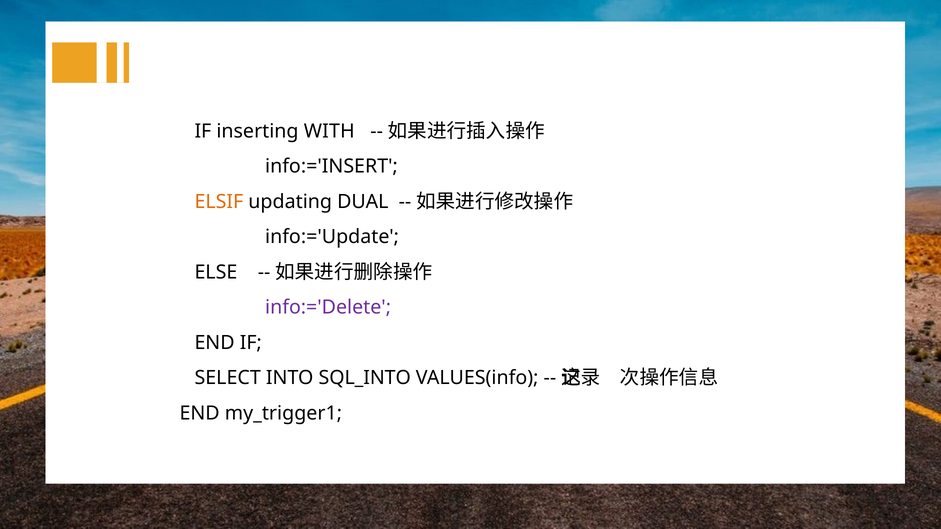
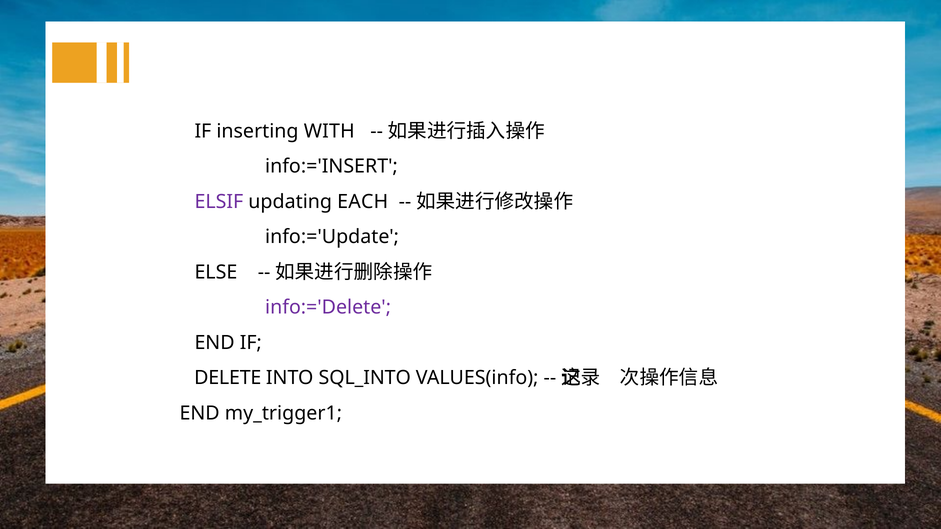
ELSIF colour: orange -> purple
DUAL: DUAL -> EACH
SELECT: SELECT -> DELETE
